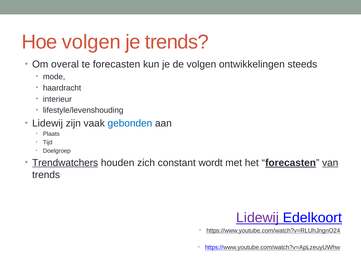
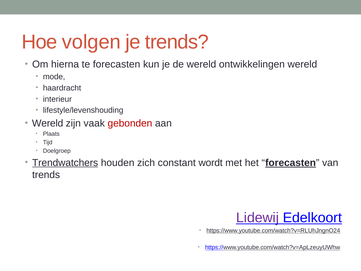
overal: overal -> hierna
de volgen: volgen -> wereld
ontwikkelingen steeds: steeds -> wereld
Lidewij at (48, 123): Lidewij -> Wereld
gebonden colour: blue -> red
van underline: present -> none
